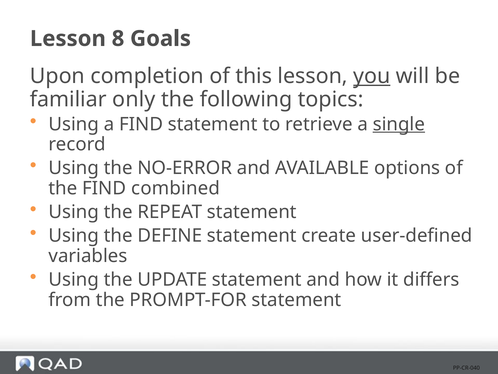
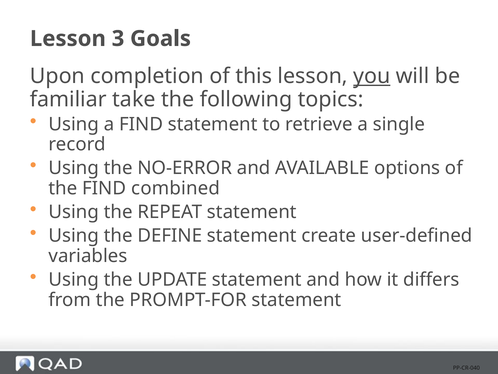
8: 8 -> 3
only: only -> take
single underline: present -> none
